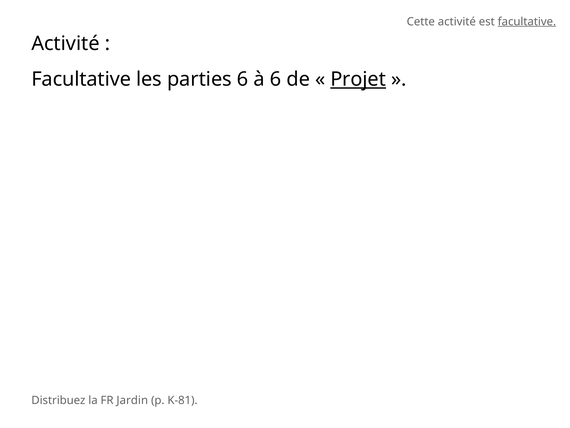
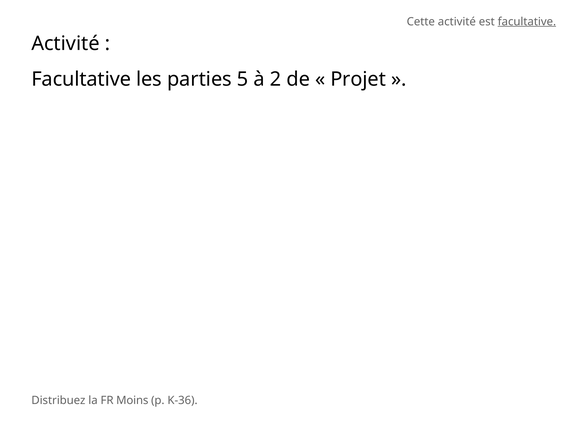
parties 6: 6 -> 5
à 6: 6 -> 2
Projet underline: present -> none
Jardin: Jardin -> Moins
K-81: K-81 -> K-36
